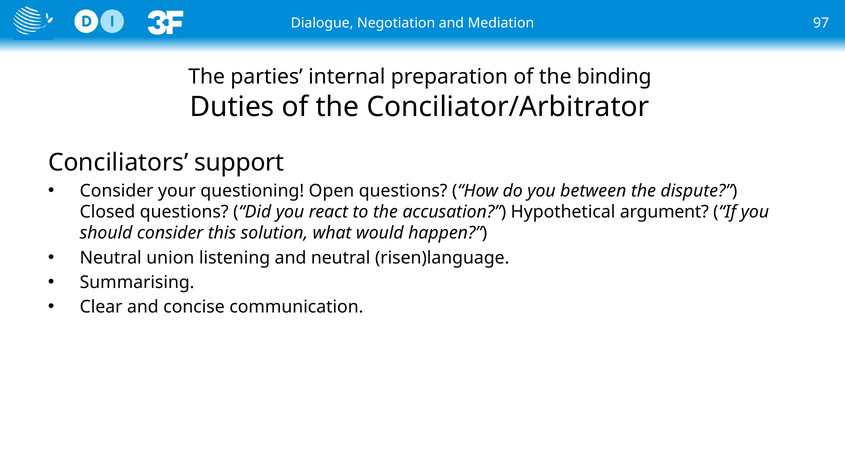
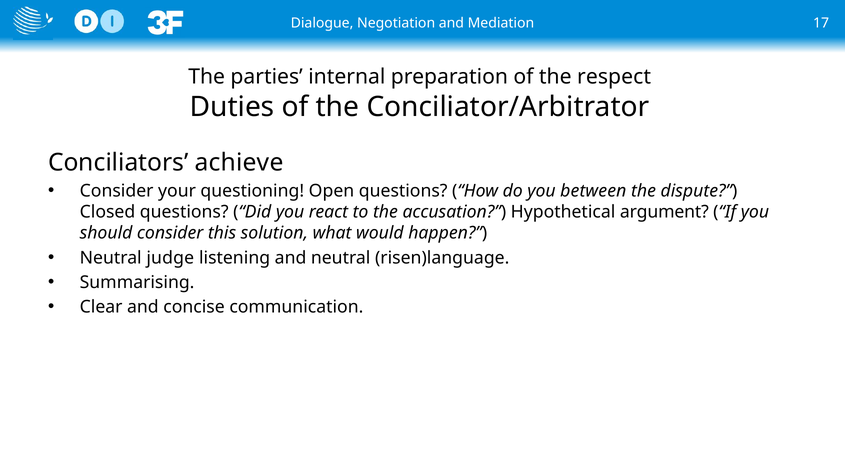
97: 97 -> 17
binding: binding -> respect
support: support -> achieve
union: union -> judge
